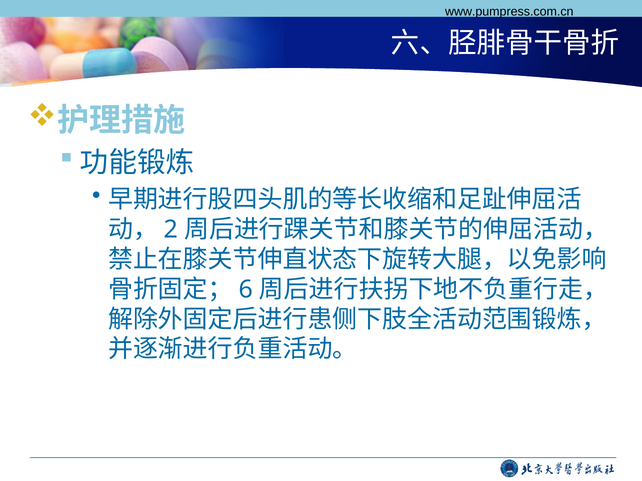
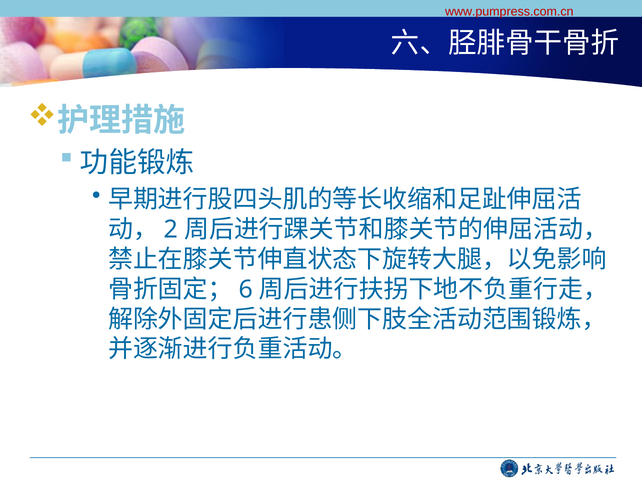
www.pumpress.com.cn colour: black -> red
